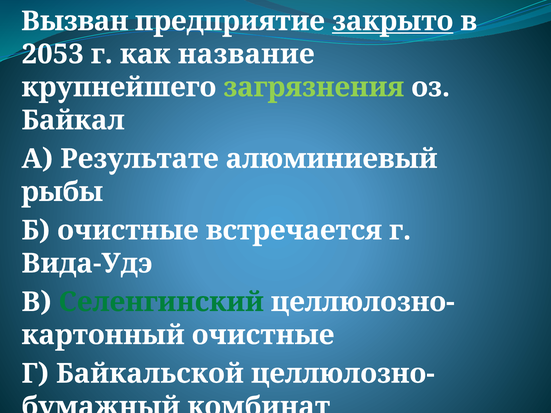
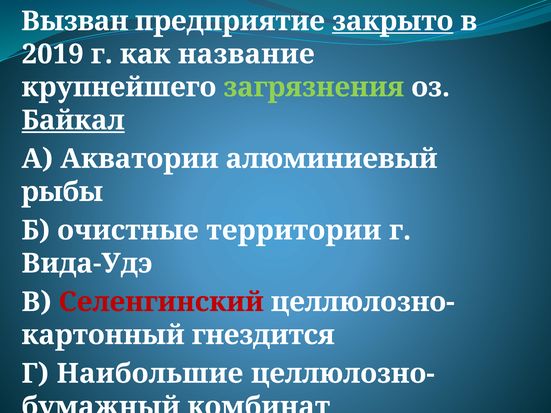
2053: 2053 -> 2019
Байкал underline: none -> present
Результате: Результате -> Акватории
встречается: встречается -> территории
Селенгинский colour: green -> red
очистные at (263, 335): очистные -> гнездится
Байкальской: Байкальской -> Наибольшие
